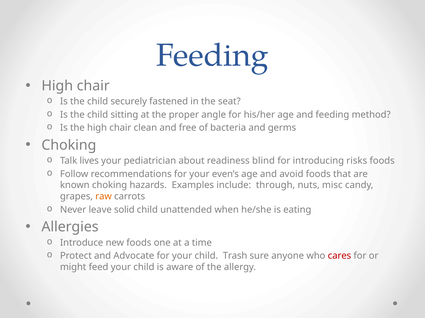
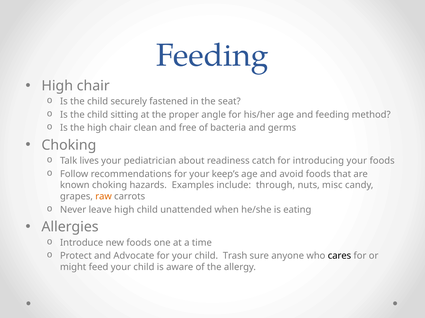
blind: blind -> catch
introducing risks: risks -> your
even’s: even’s -> keep’s
leave solid: solid -> high
cares colour: red -> black
